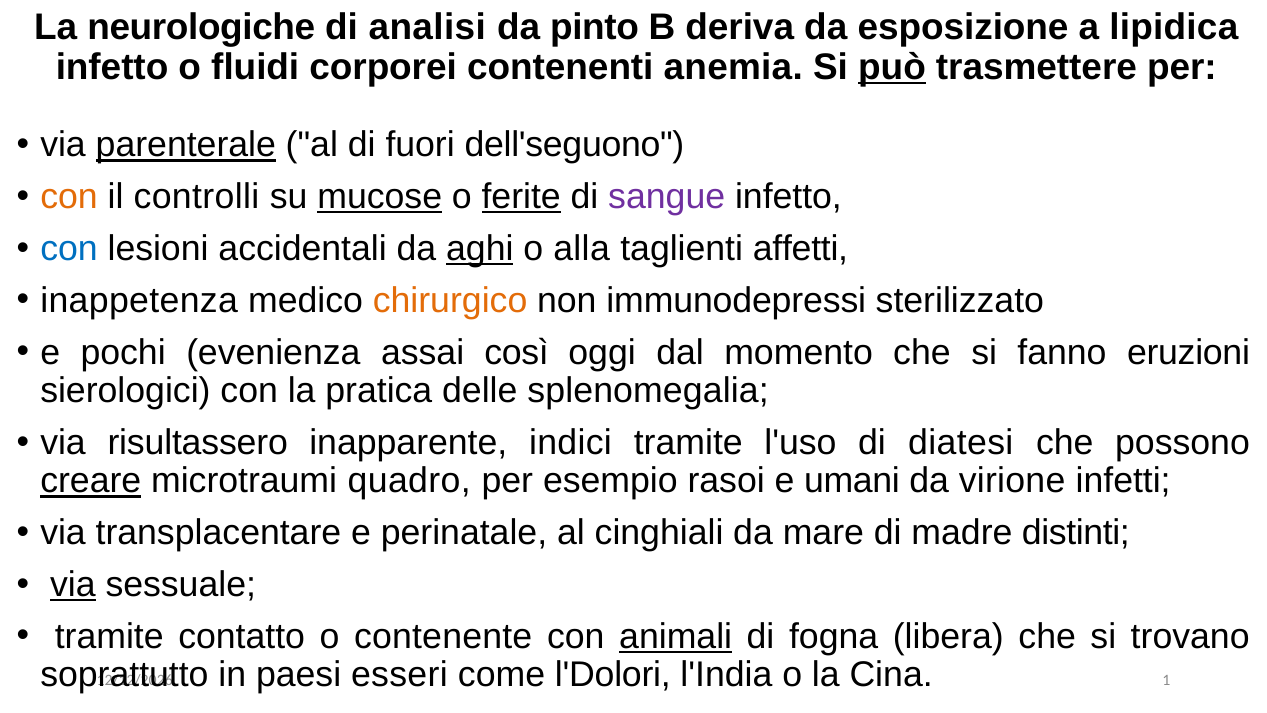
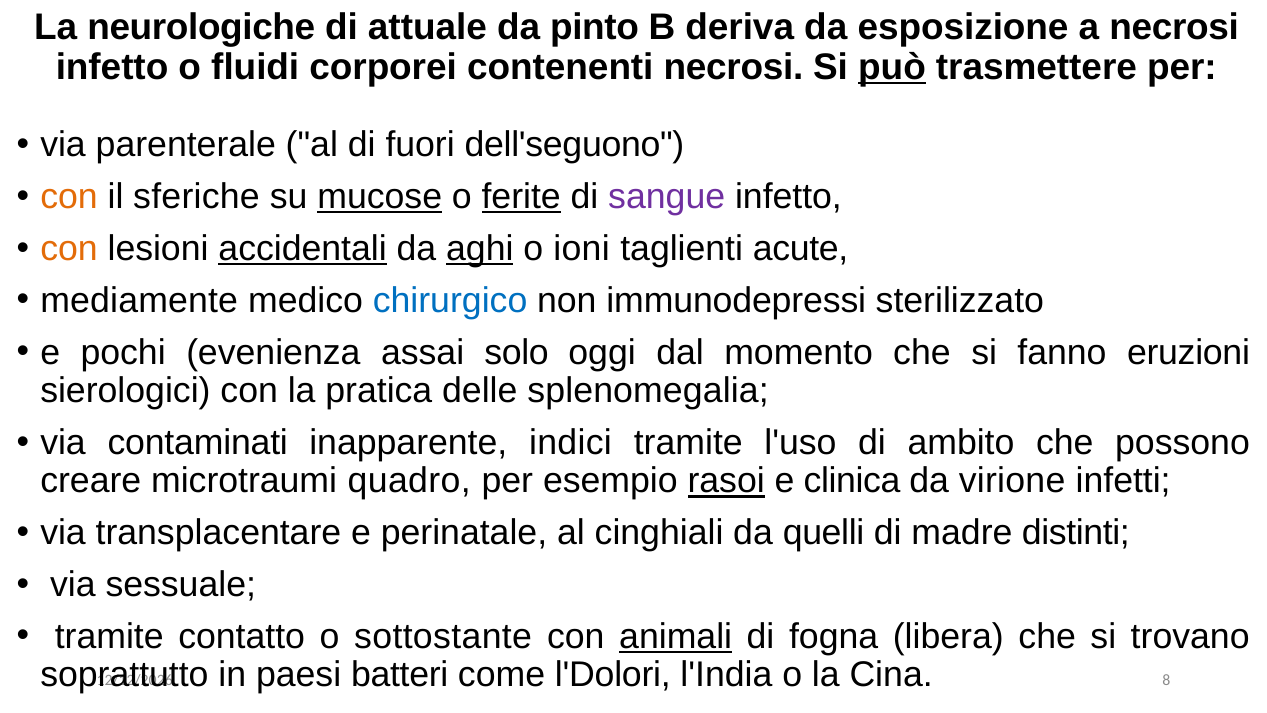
analisi: analisi -> attuale
a lipidica: lipidica -> necrosi
contenenti anemia: anemia -> necrosi
parenterale underline: present -> none
controlli: controlli -> sferiche
con at (69, 249) colour: blue -> orange
accidentali underline: none -> present
alla: alla -> ioni
affetti: affetti -> acute
inappetenza: inappetenza -> mediamente
chirurgico colour: orange -> blue
così: così -> solo
risultassero: risultassero -> contaminati
diatesi: diatesi -> ambito
creare underline: present -> none
rasoi underline: none -> present
umani: umani -> clinica
mare: mare -> quelli
via at (73, 584) underline: present -> none
contenente: contenente -> sottostante
esseri: esseri -> batteri
1: 1 -> 8
